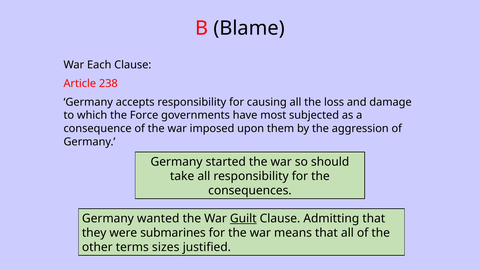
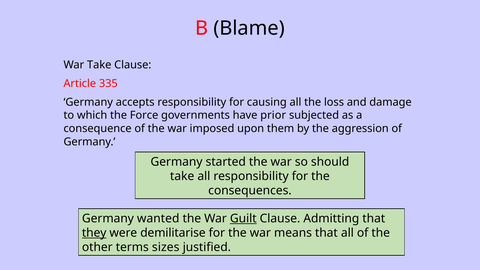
War Each: Each -> Take
238: 238 -> 335
most: most -> prior
they underline: none -> present
submarines: submarines -> demilitarise
